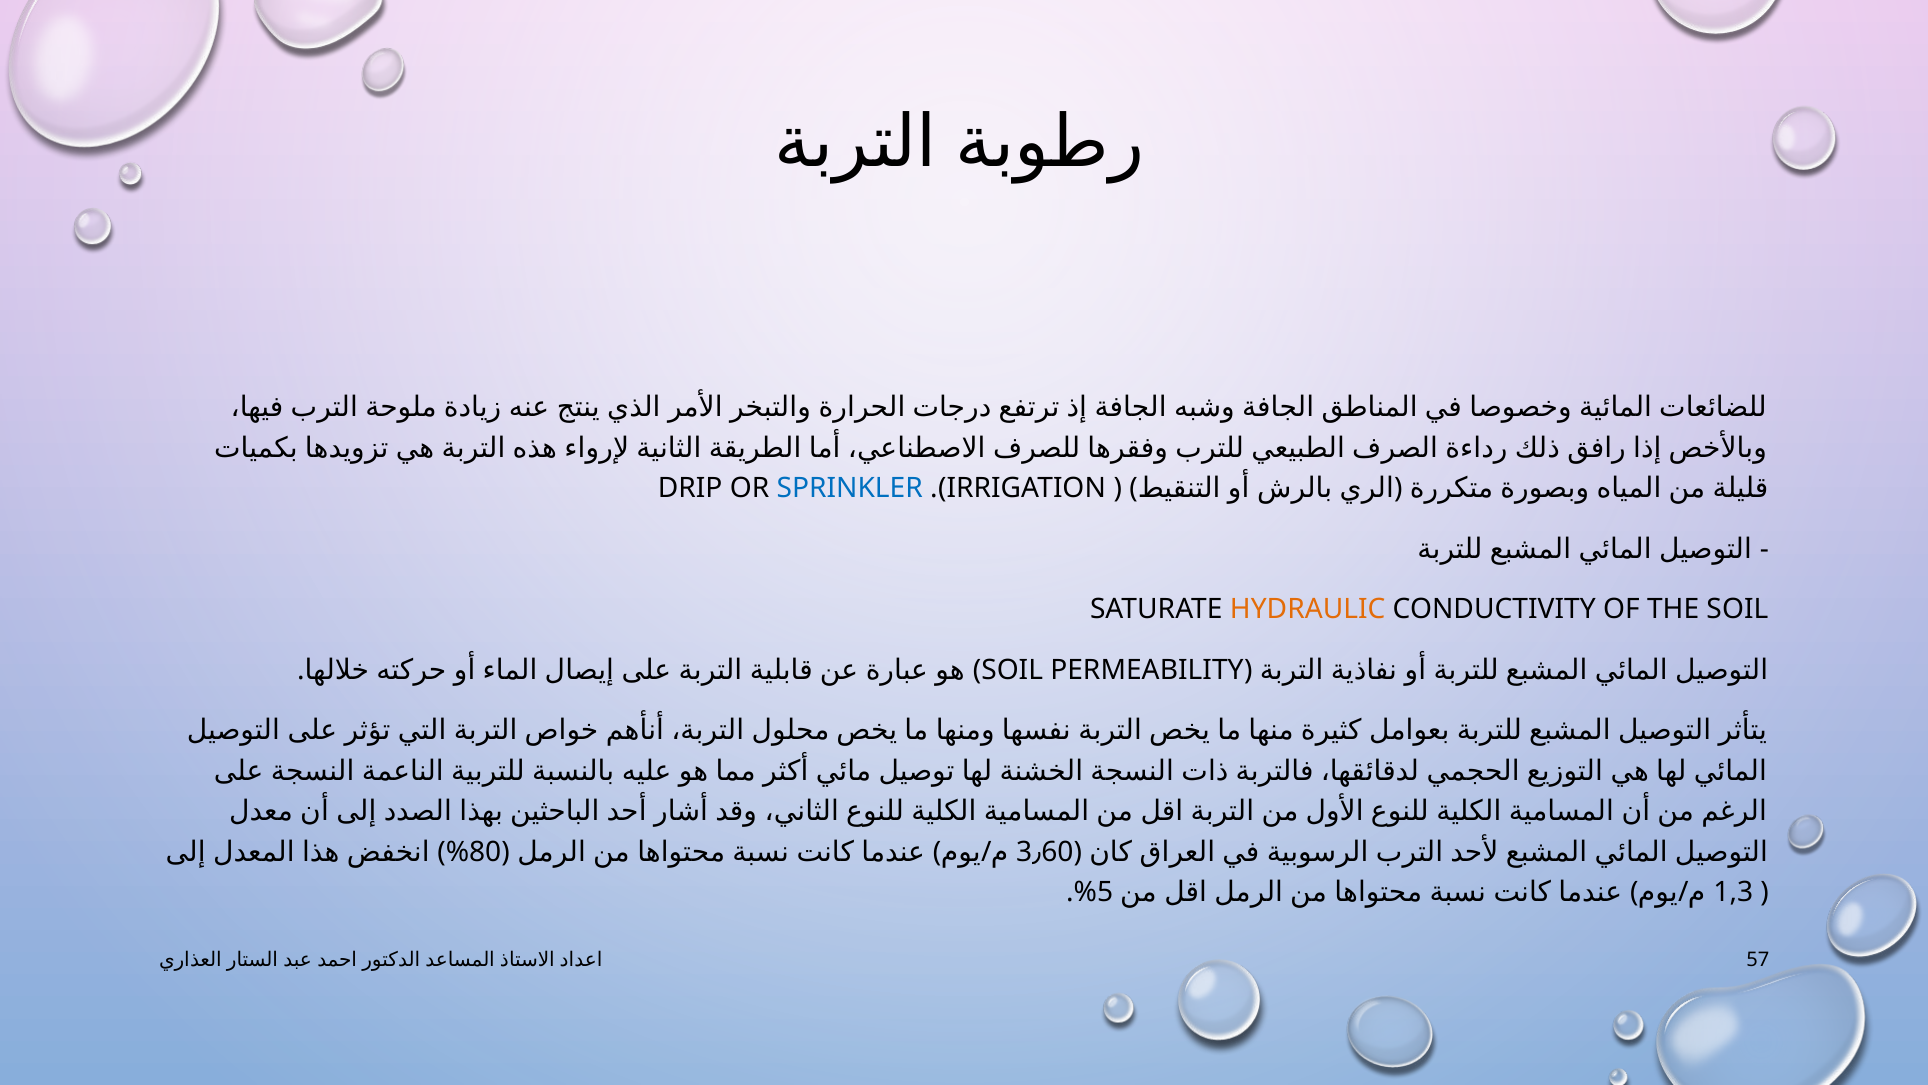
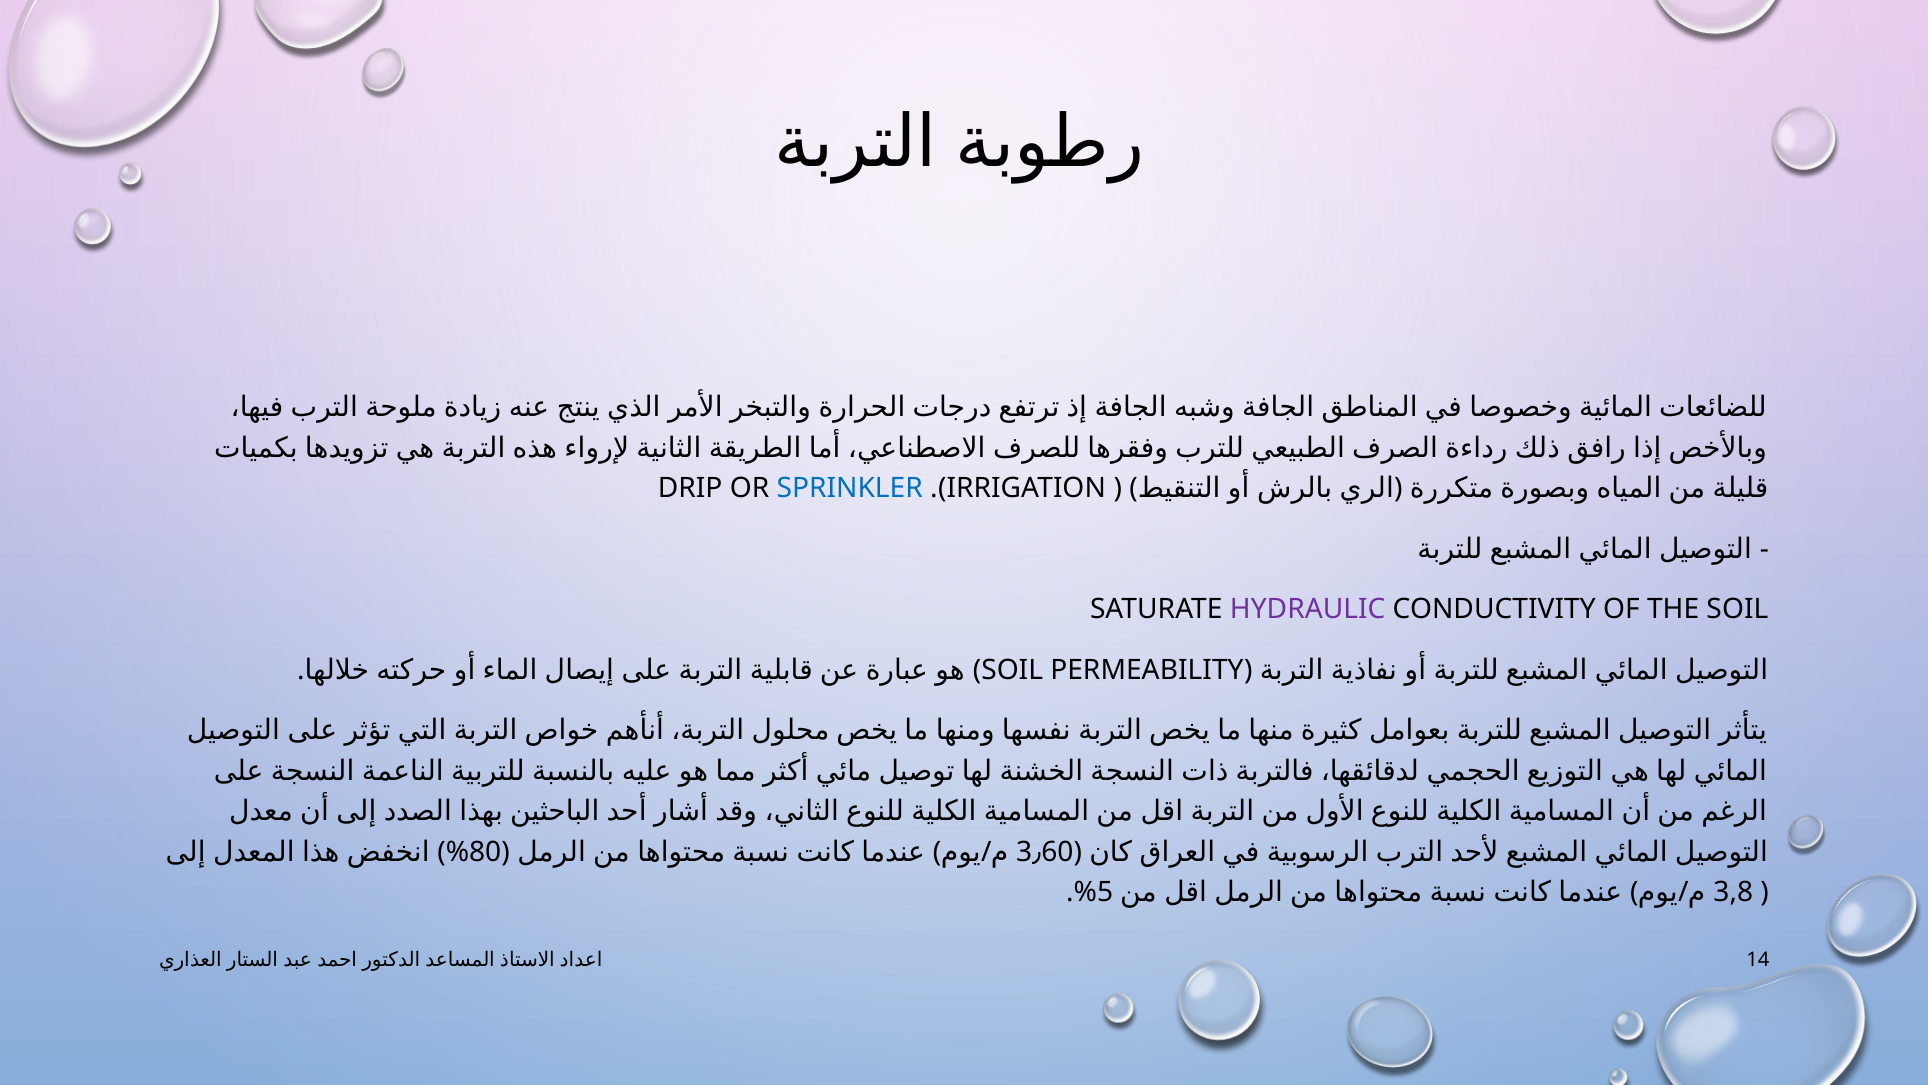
HYDRAULIC colour: orange -> purple
1,3: 1,3 -> 3,8
57: 57 -> 14
